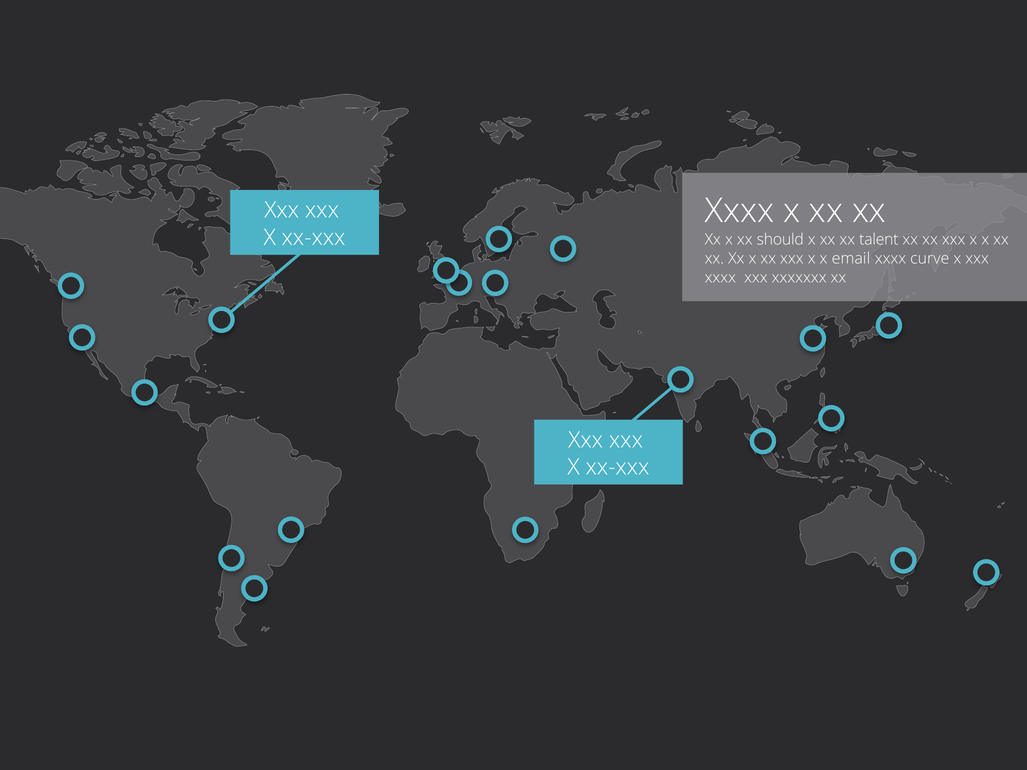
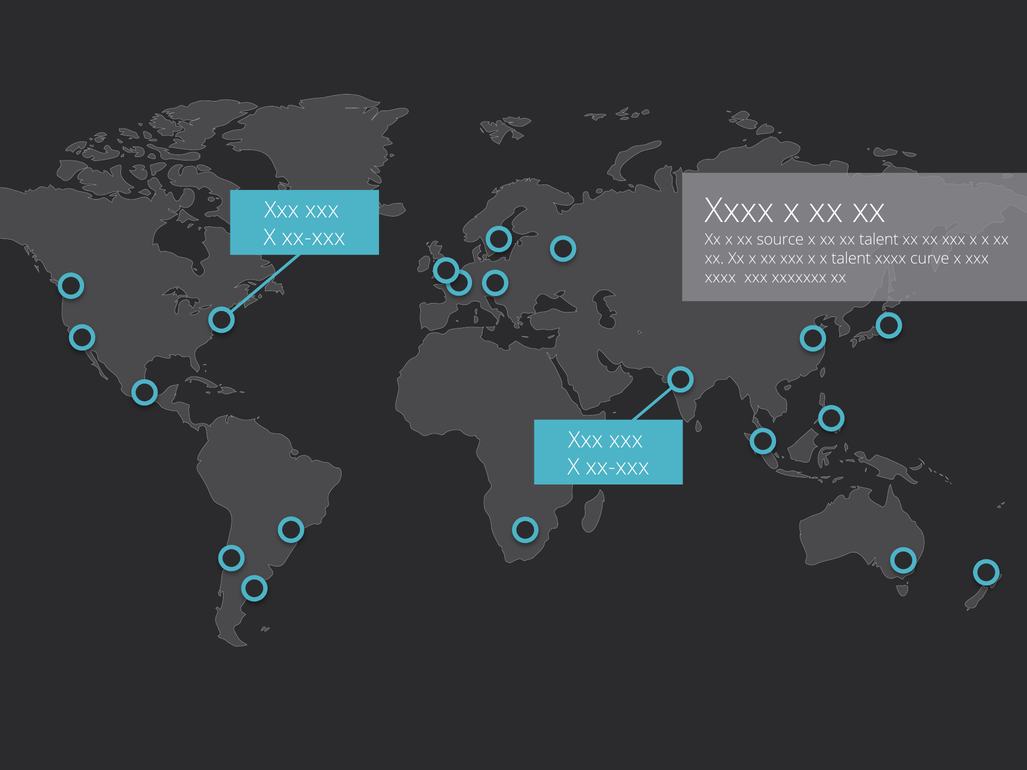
should: should -> source
x email: email -> talent
